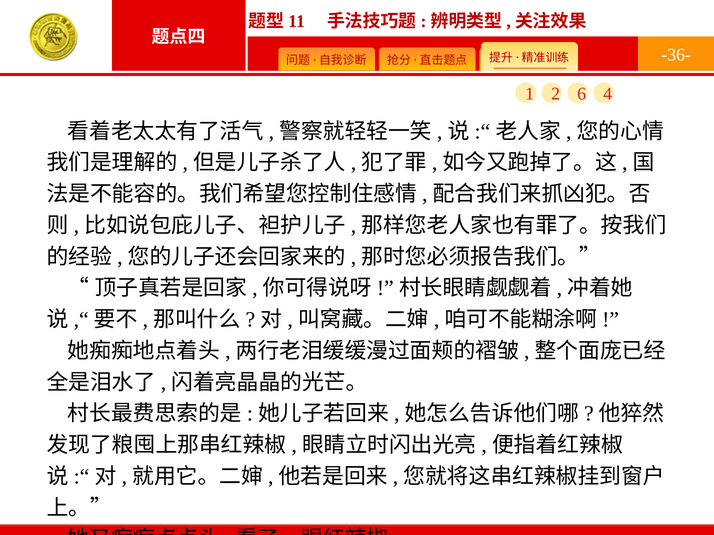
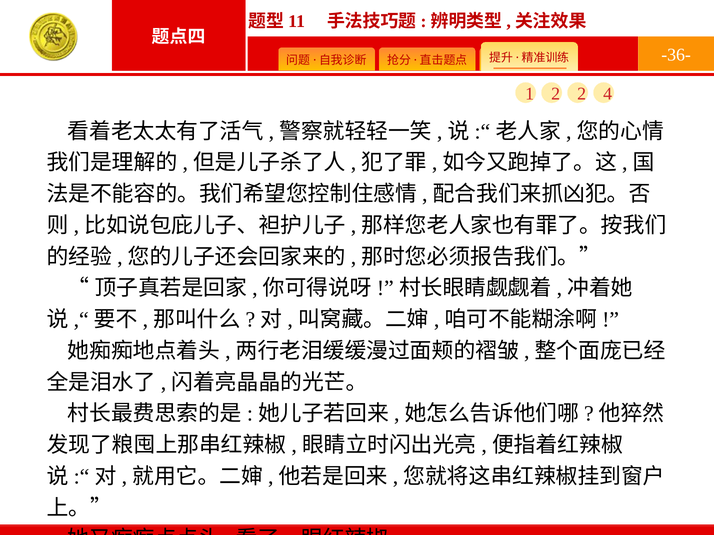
2 6: 6 -> 2
